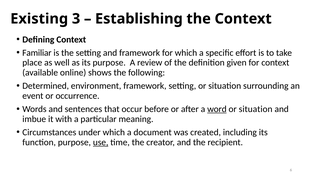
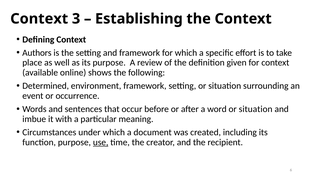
Existing at (39, 19): Existing -> Context
Familiar: Familiar -> Authors
word underline: present -> none
